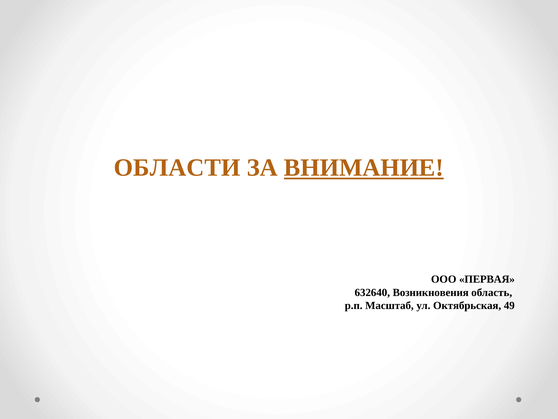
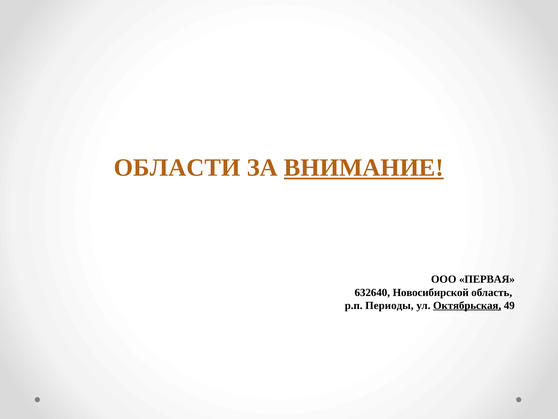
Возникновения: Возникновения -> Новосибирской
Масштаб: Масштаб -> Периоды
Октябрьская underline: none -> present
